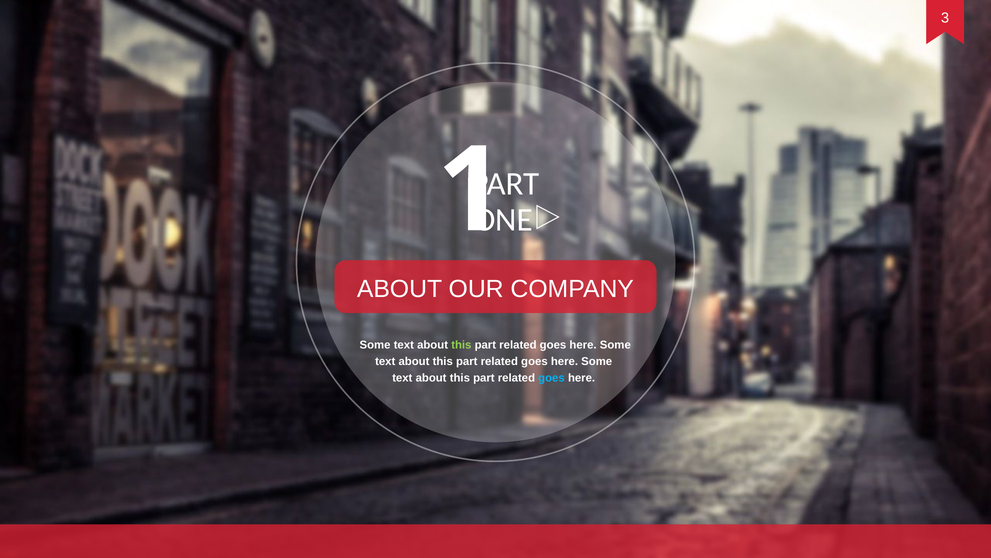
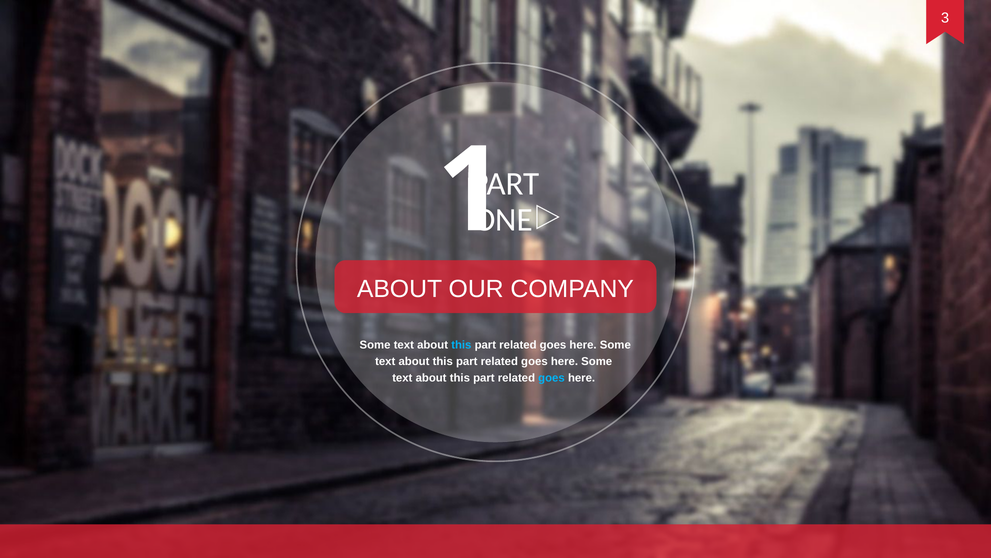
this at (461, 345) colour: light green -> light blue
